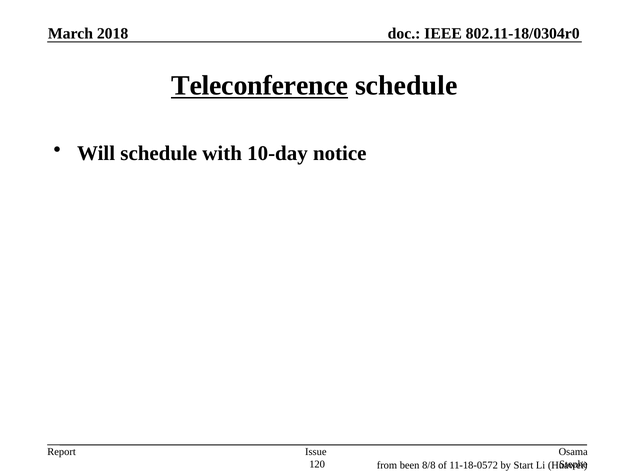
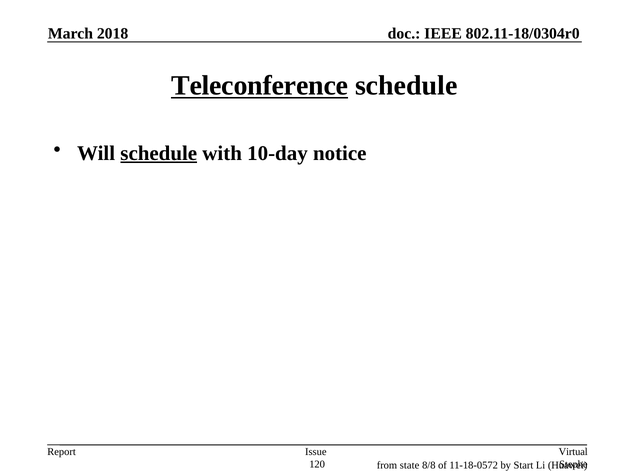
schedule at (159, 153) underline: none -> present
Osama: Osama -> Virtual
been: been -> state
